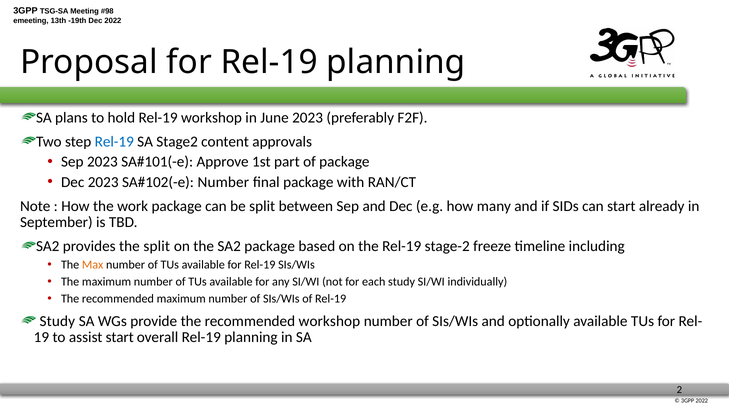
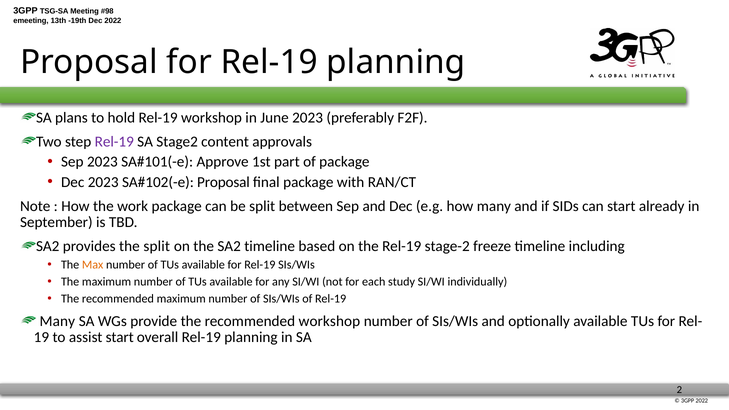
Rel-19 at (114, 142) colour: blue -> purple
Number at (223, 182): Number -> Proposal
SA2 package: package -> timeline
Study at (57, 321): Study -> Many
